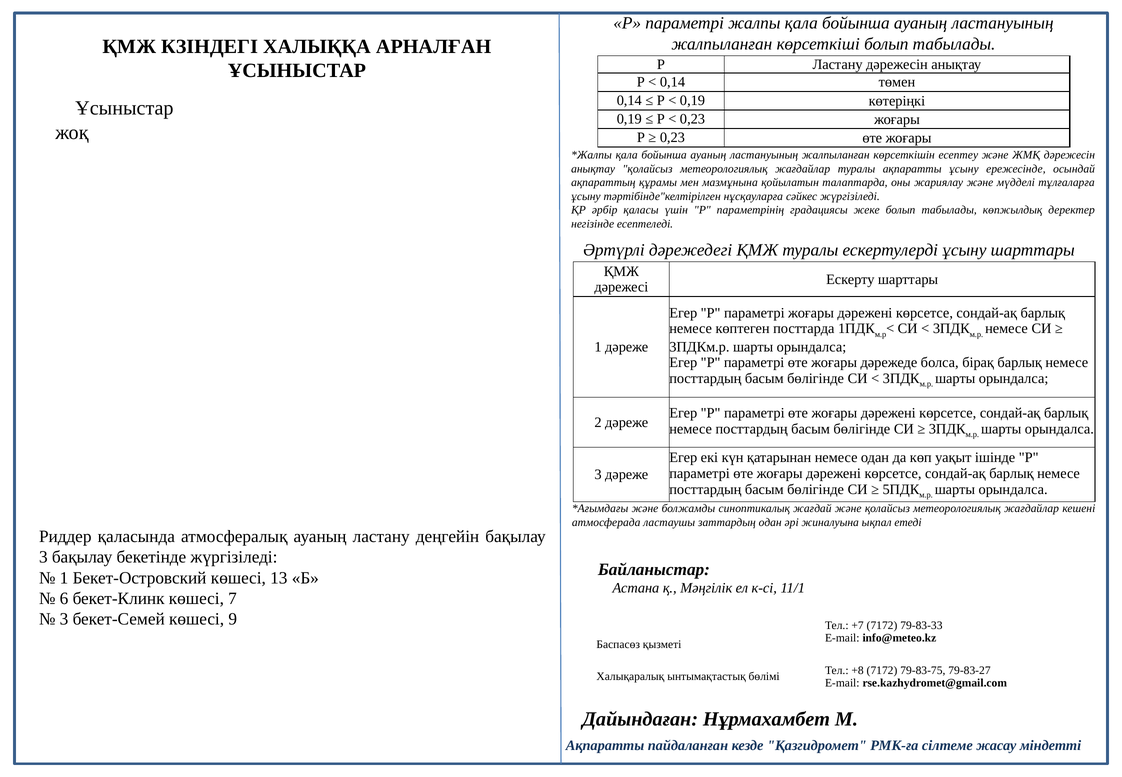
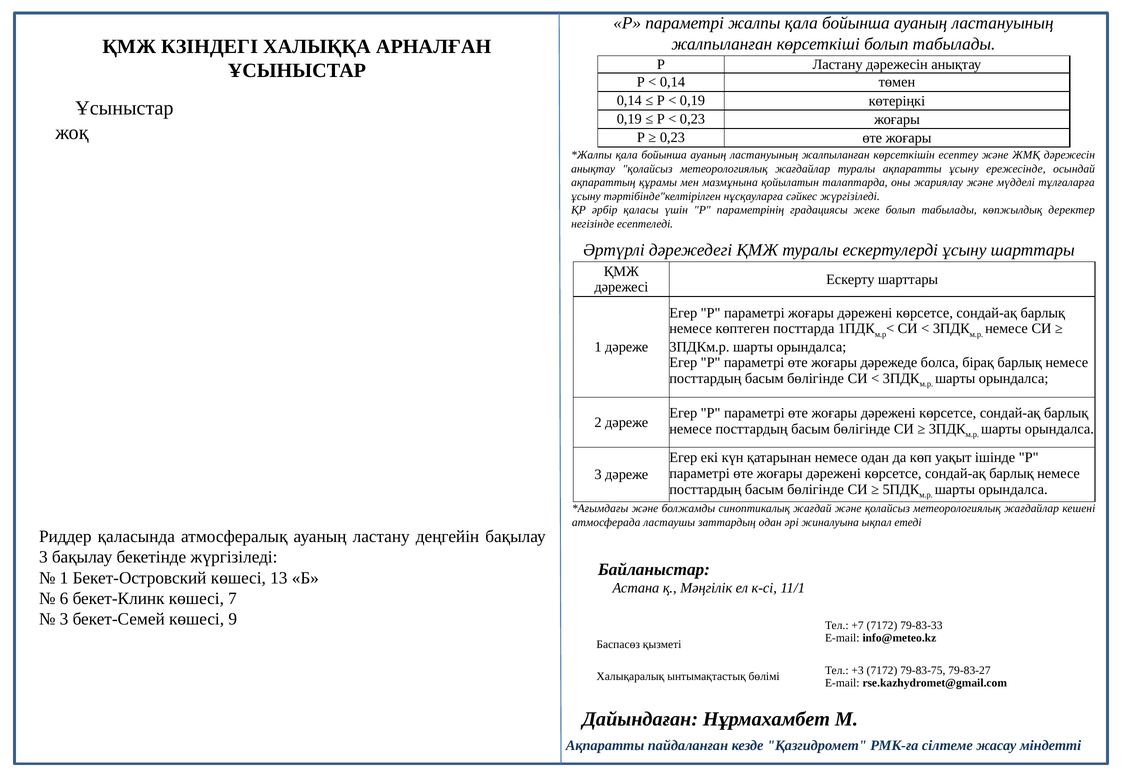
+8: +8 -> +3
